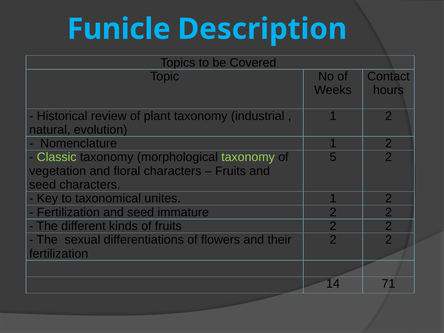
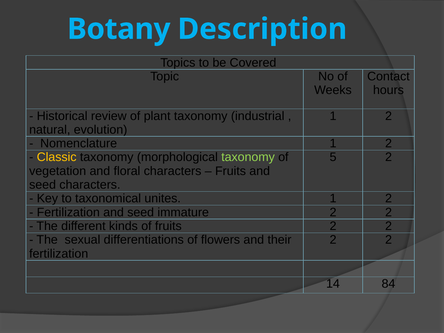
Funicle: Funicle -> Botany
Classic colour: light green -> yellow
71: 71 -> 84
